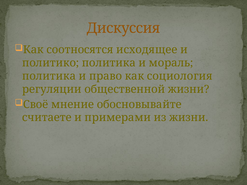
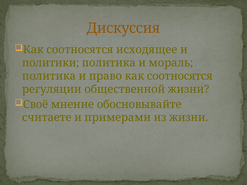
политико: политико -> политики
право как социология: социология -> соотносятся
